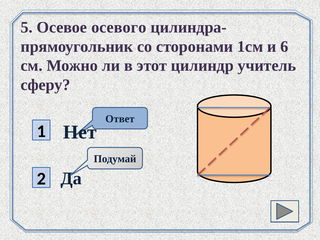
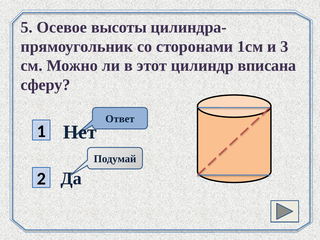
осевого: осевого -> высоты
6: 6 -> 3
учитель: учитель -> вписана
